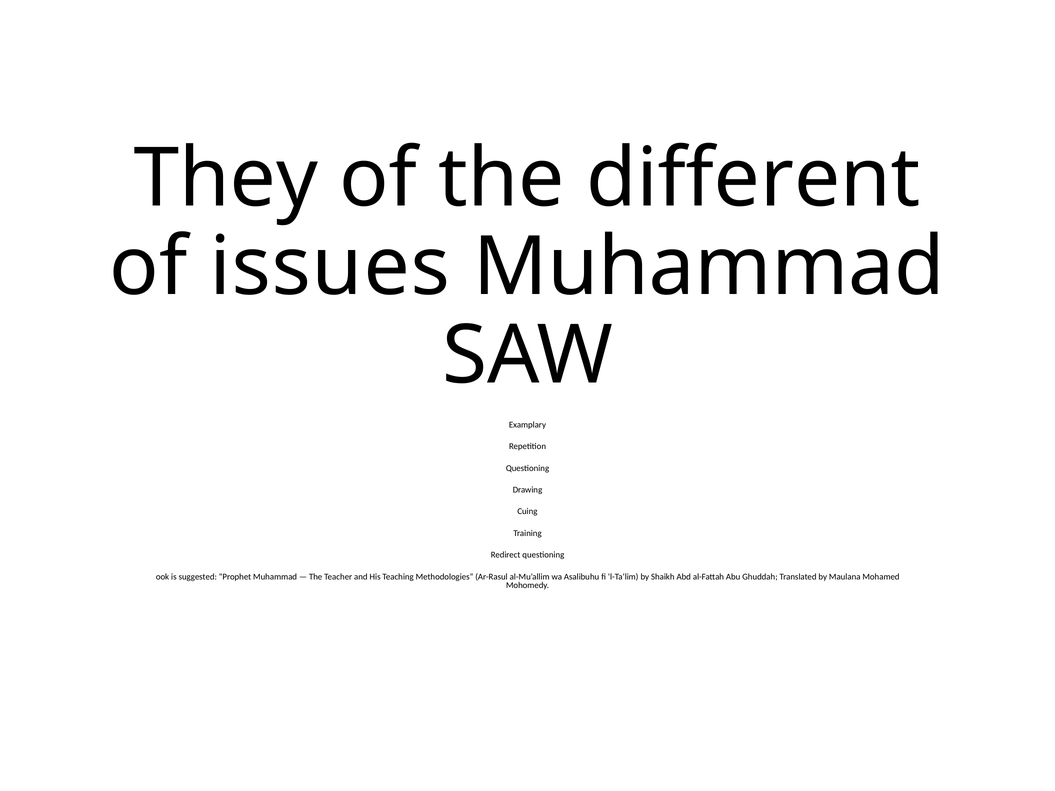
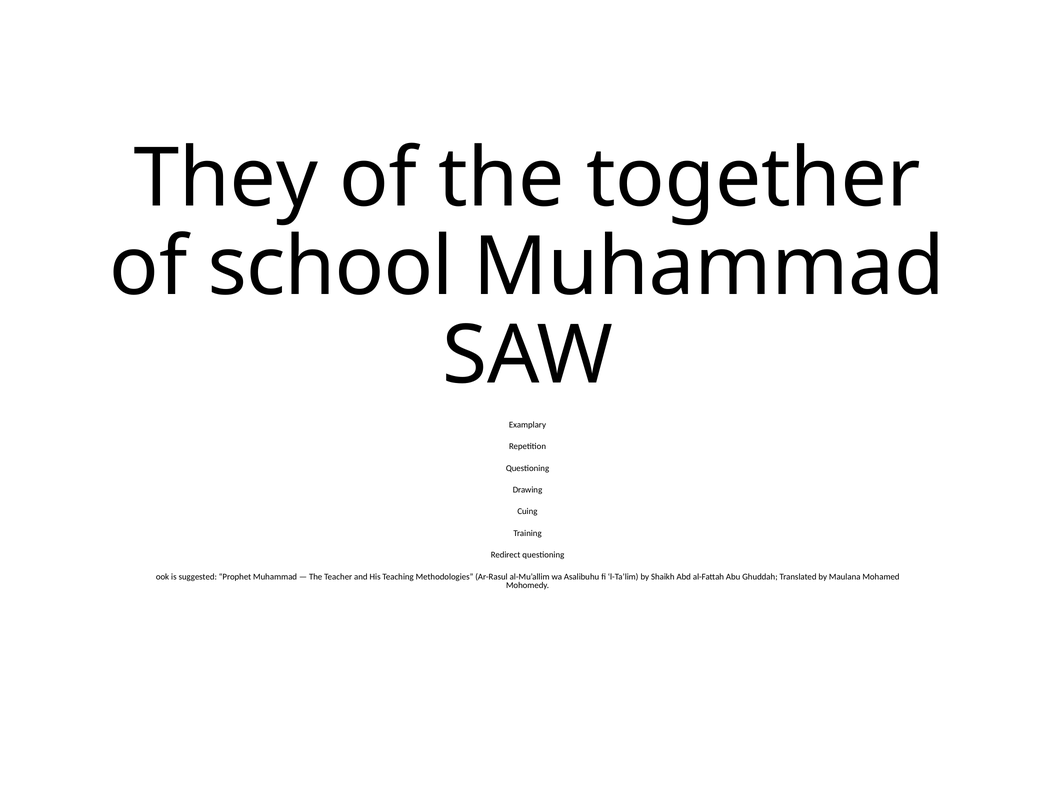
different: different -> together
issues: issues -> school
